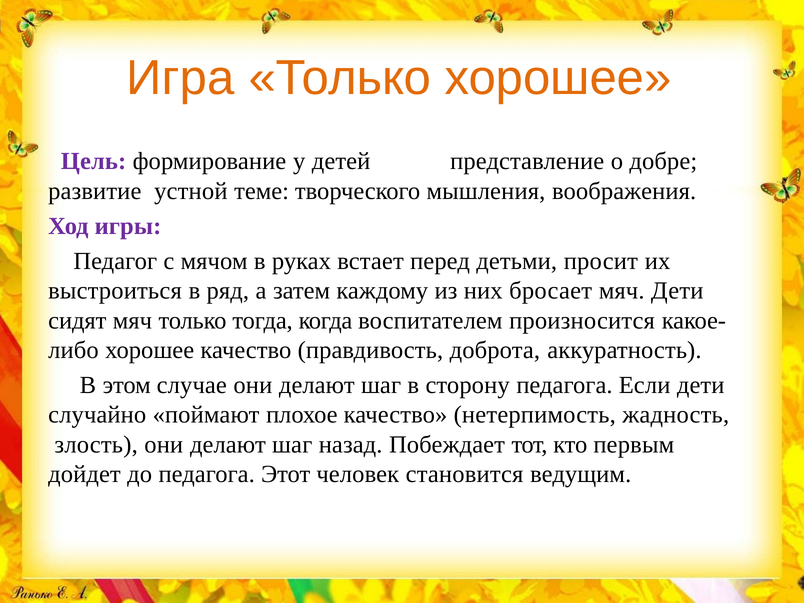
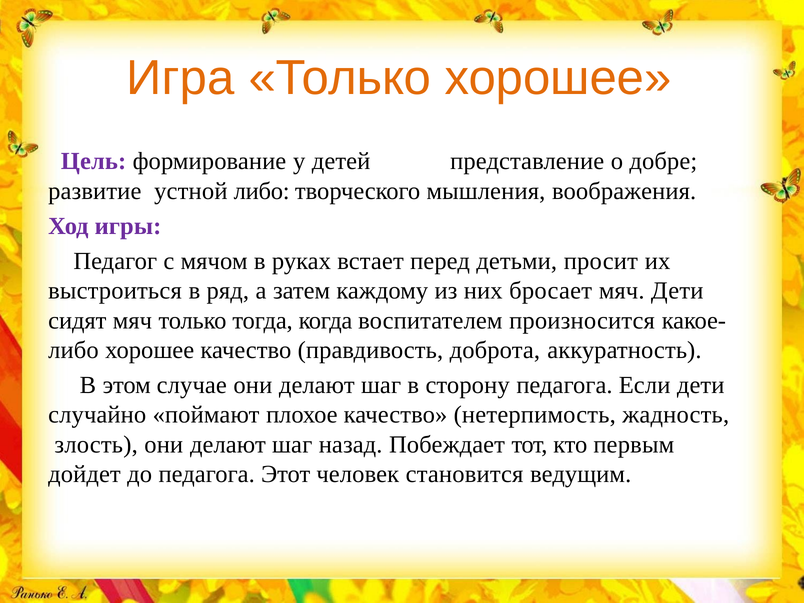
устной теме: теме -> либо
